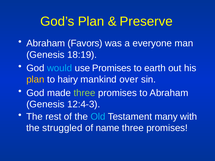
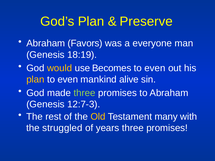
would colour: light blue -> yellow
use Promises: Promises -> Becomes
earth at (155, 68): earth -> even
hairy at (68, 80): hairy -> even
over: over -> alive
12:4-3: 12:4-3 -> 12:7-3
Old colour: light blue -> yellow
name: name -> years
